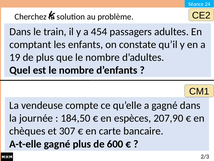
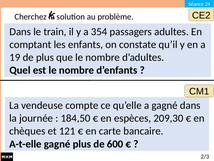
454: 454 -> 354
207,90: 207,90 -> 209,30
307: 307 -> 121
